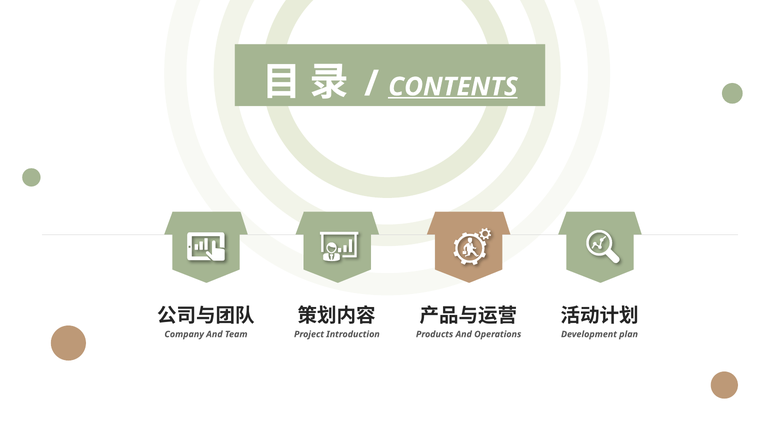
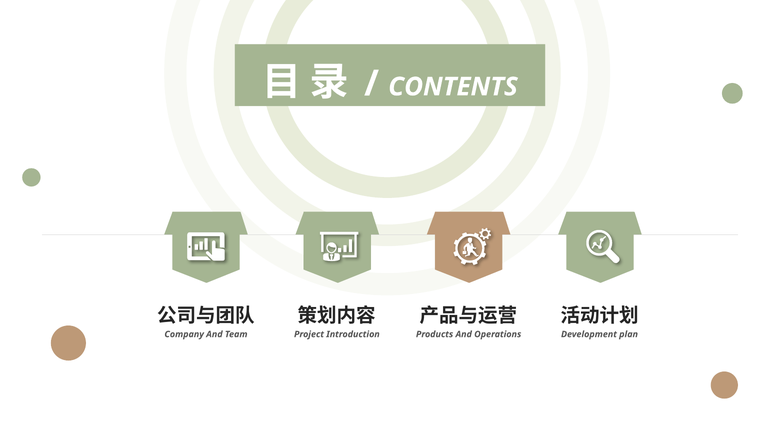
CONTENTS underline: present -> none
